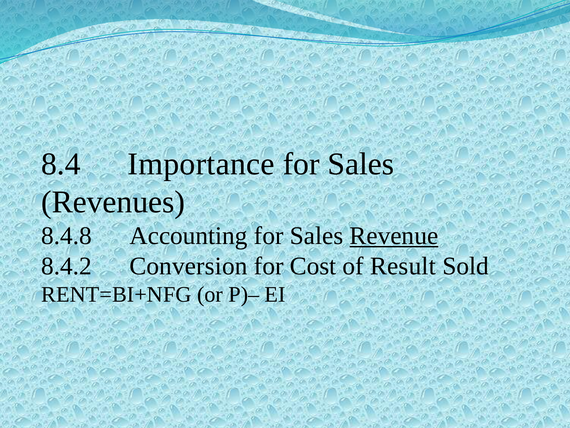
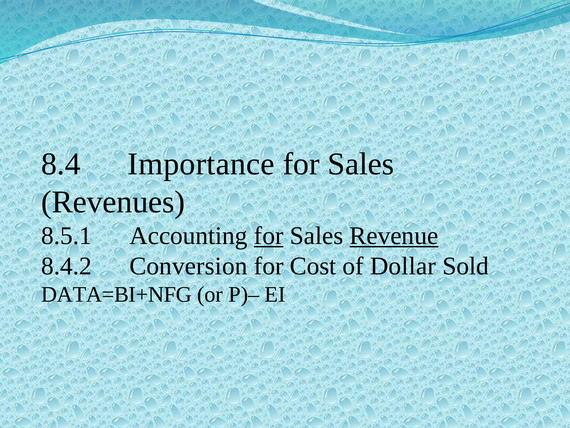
8.4.8: 8.4.8 -> 8.5.1
for at (269, 235) underline: none -> present
Result: Result -> Dollar
RENT=BI+NFG: RENT=BI+NFG -> DATA=BI+NFG
